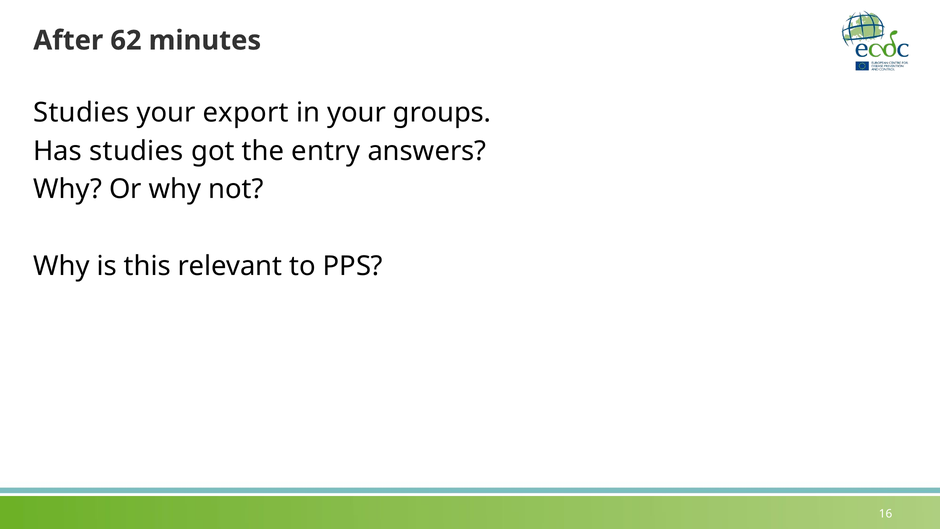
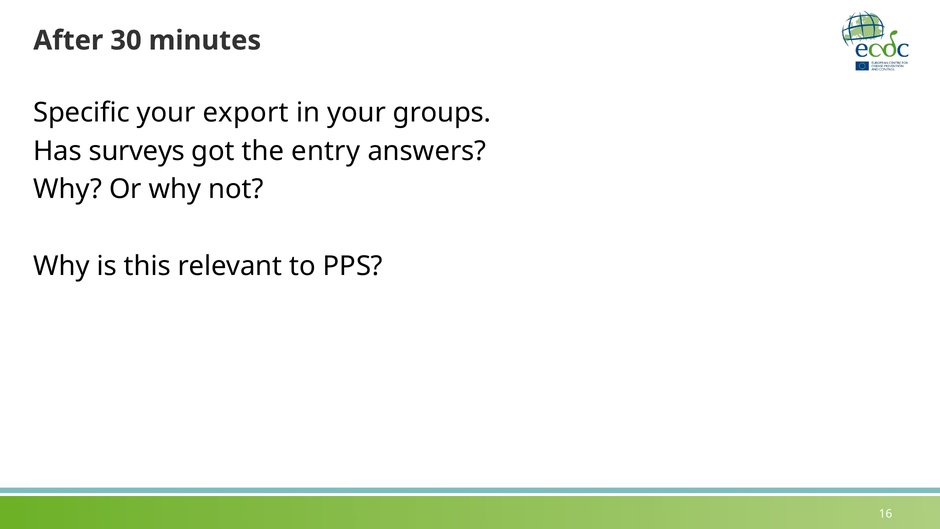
62: 62 -> 30
Studies at (81, 112): Studies -> Specific
Has studies: studies -> surveys
